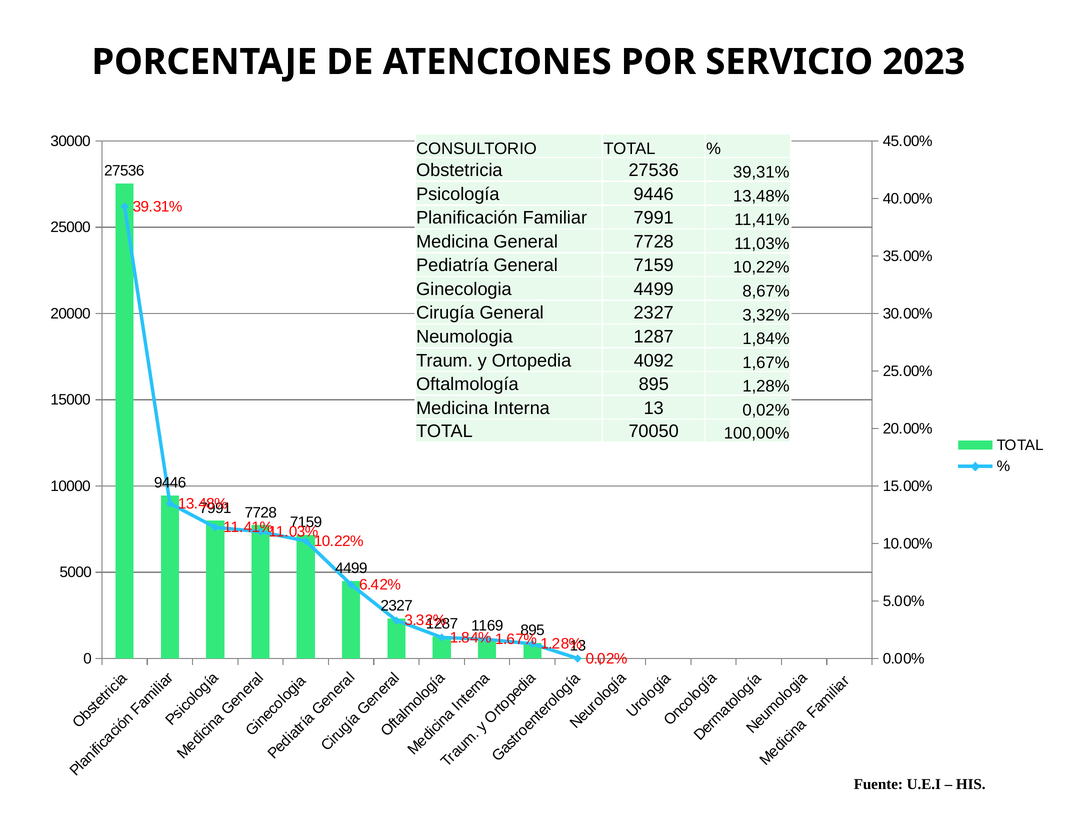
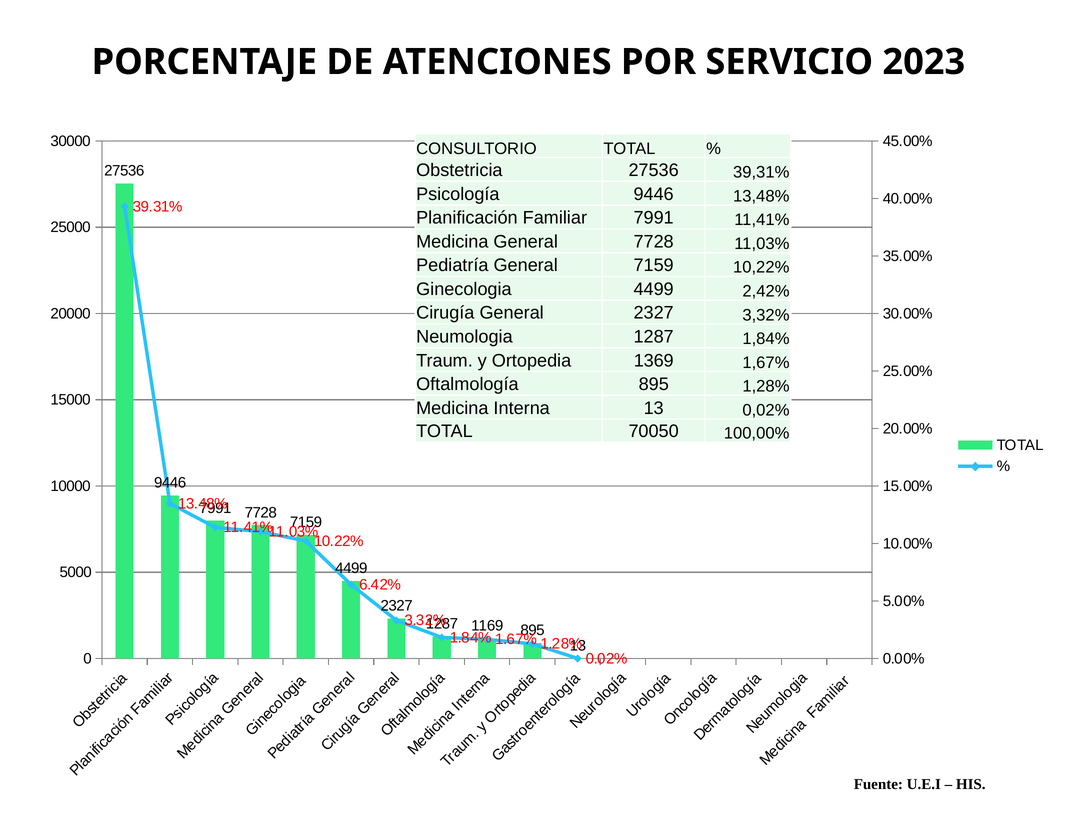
8,67%: 8,67% -> 2,42%
4092: 4092 -> 1369
